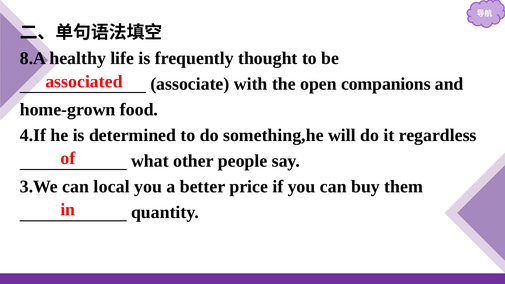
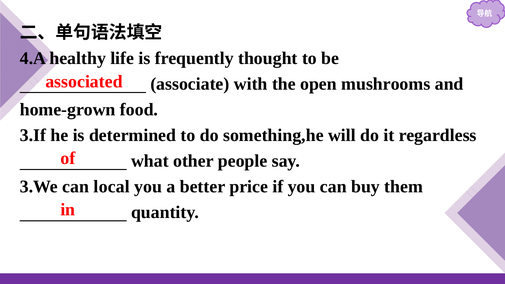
8.A: 8.A -> 4.A
companions: companions -> mushrooms
4.If: 4.If -> 3.If
